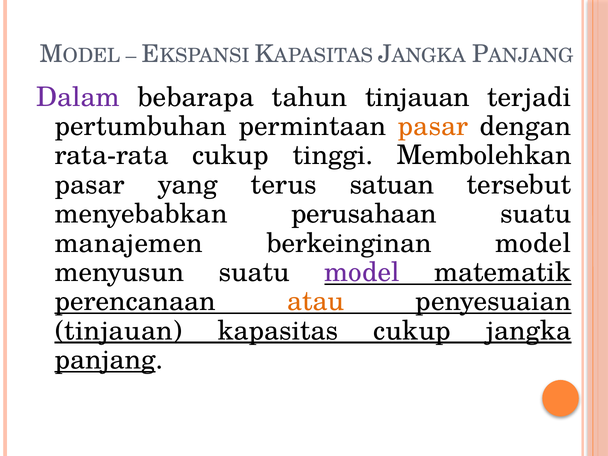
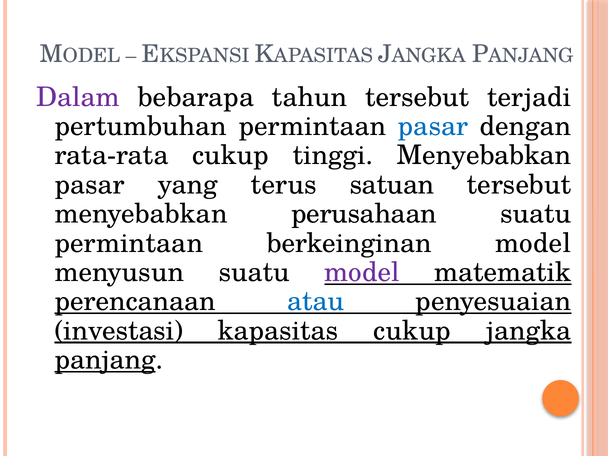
tahun tinjauan: tinjauan -> tersebut
pasar at (433, 126) colour: orange -> blue
tinggi Membolehkan: Membolehkan -> Menyebabkan
manajemen at (129, 243): manajemen -> permintaan
atau colour: orange -> blue
tinjauan at (119, 331): tinjauan -> investasi
